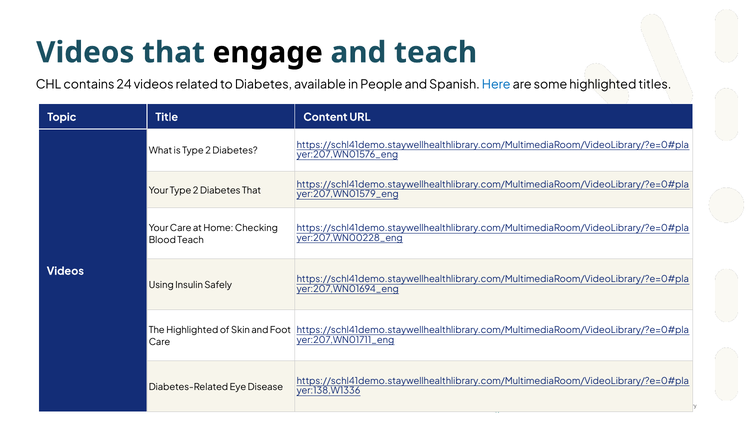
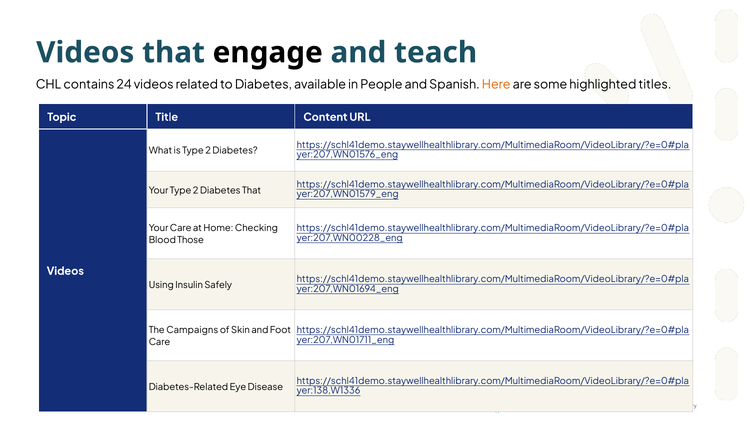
Here colour: blue -> orange
Blood Teach: Teach -> Those
The Highlighted: Highlighted -> Campaigns
